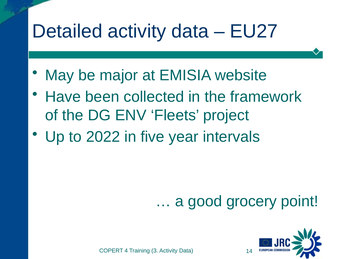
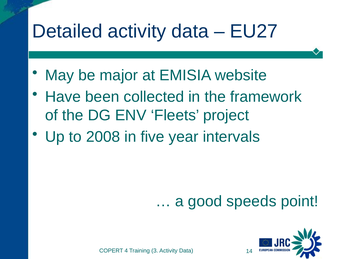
2022: 2022 -> 2008
grocery: grocery -> speeds
